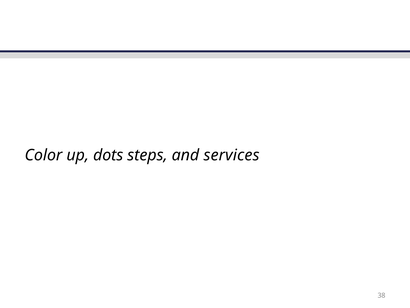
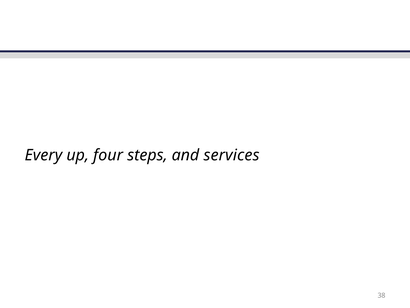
Color: Color -> Every
dots: dots -> four
